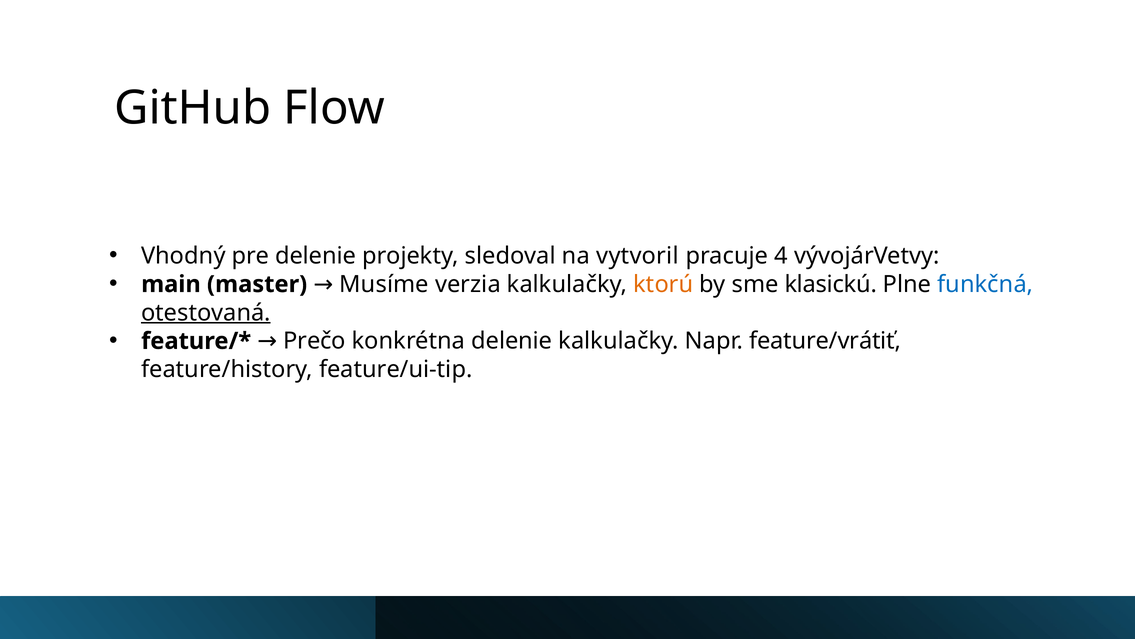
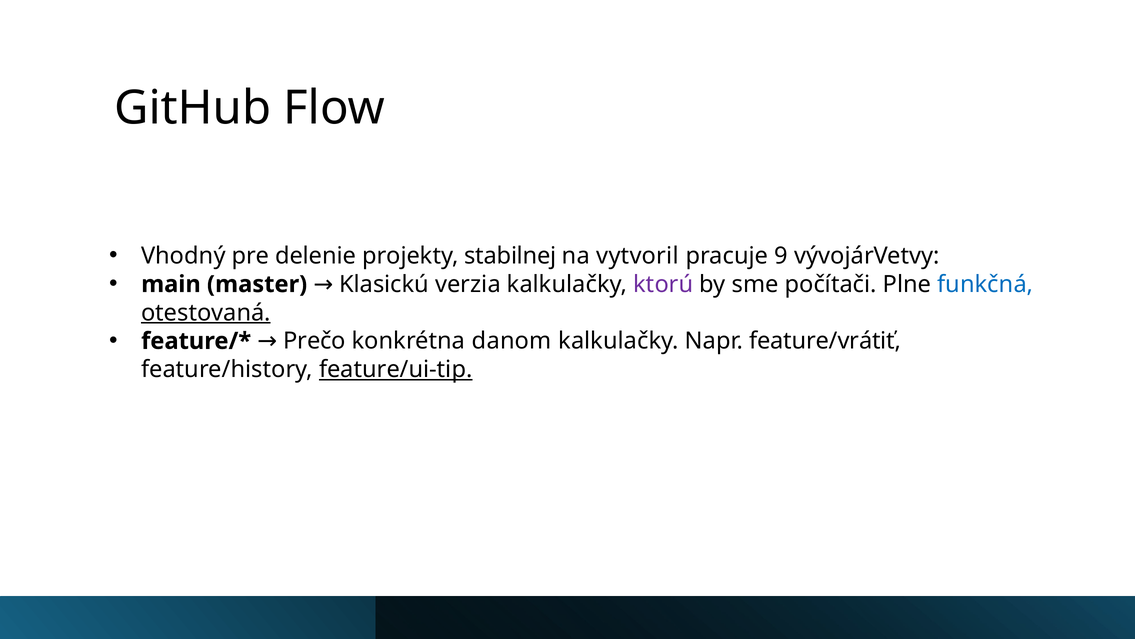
sledoval: sledoval -> stabilnej
4: 4 -> 9
Musíme: Musíme -> Klasickú
ktorú colour: orange -> purple
klasickú: klasickú -> počítači
konkrétna delenie: delenie -> danom
feature/ui-tip underline: none -> present
